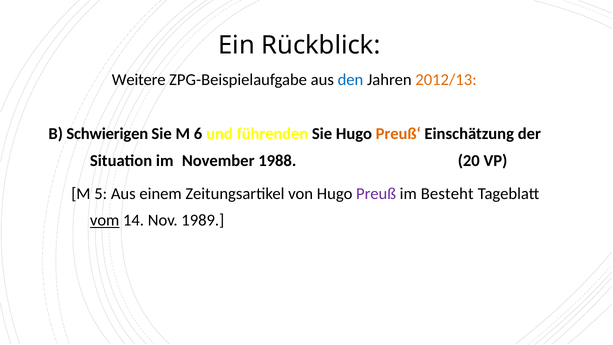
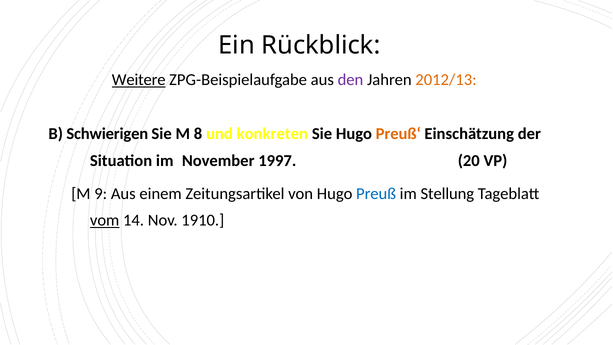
Weitere underline: none -> present
den colour: blue -> purple
6: 6 -> 8
führenden: führenden -> konkreten
1988: 1988 -> 1997
5: 5 -> 9
Preuß colour: purple -> blue
Besteht: Besteht -> Stellung
1989: 1989 -> 1910
